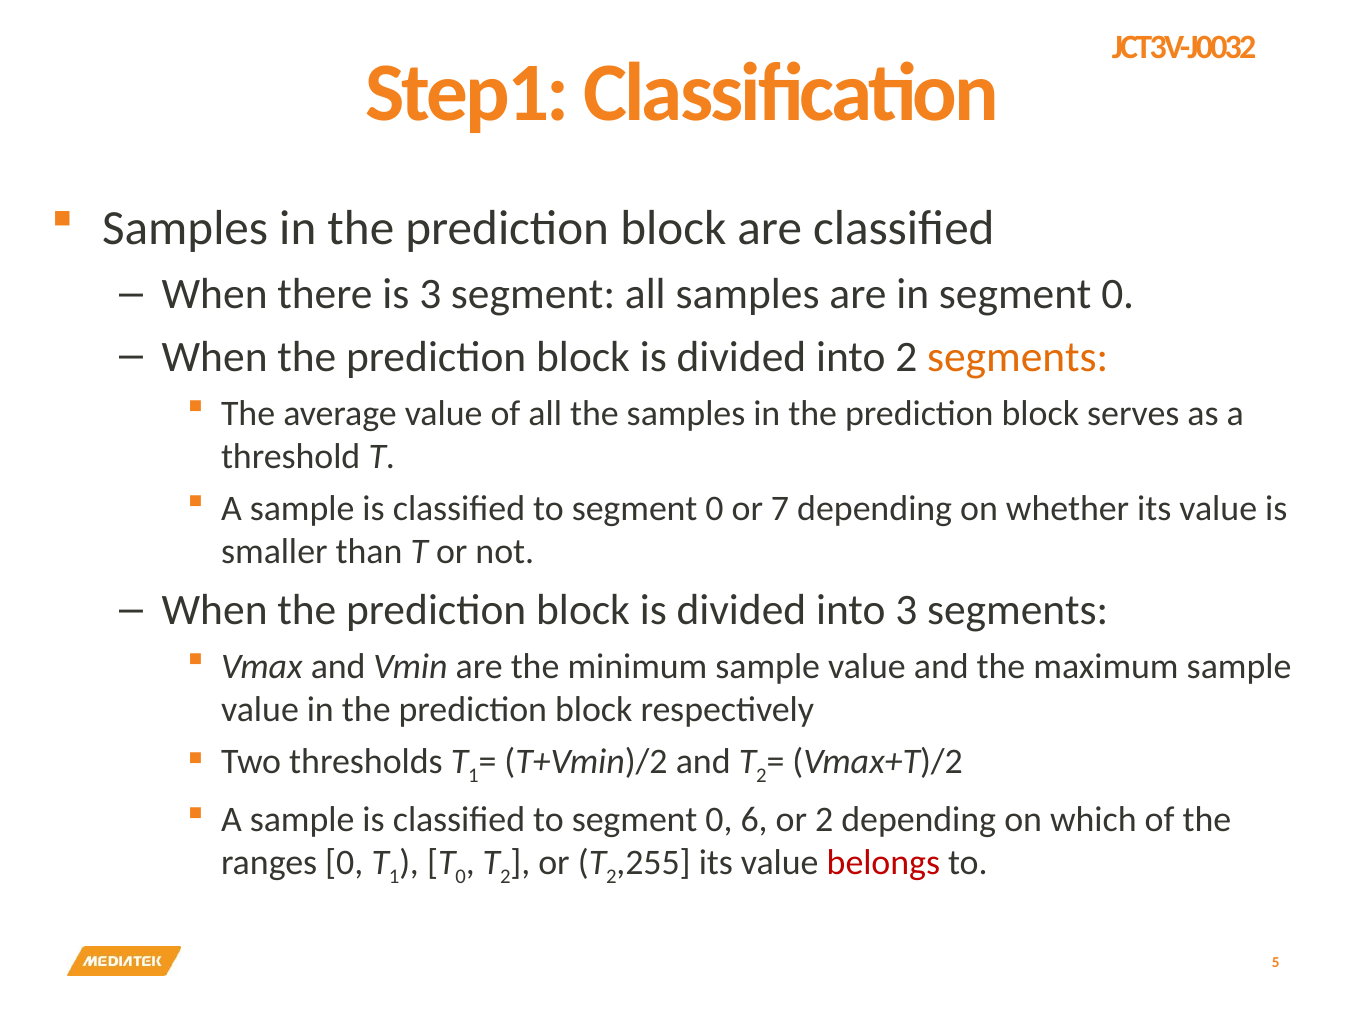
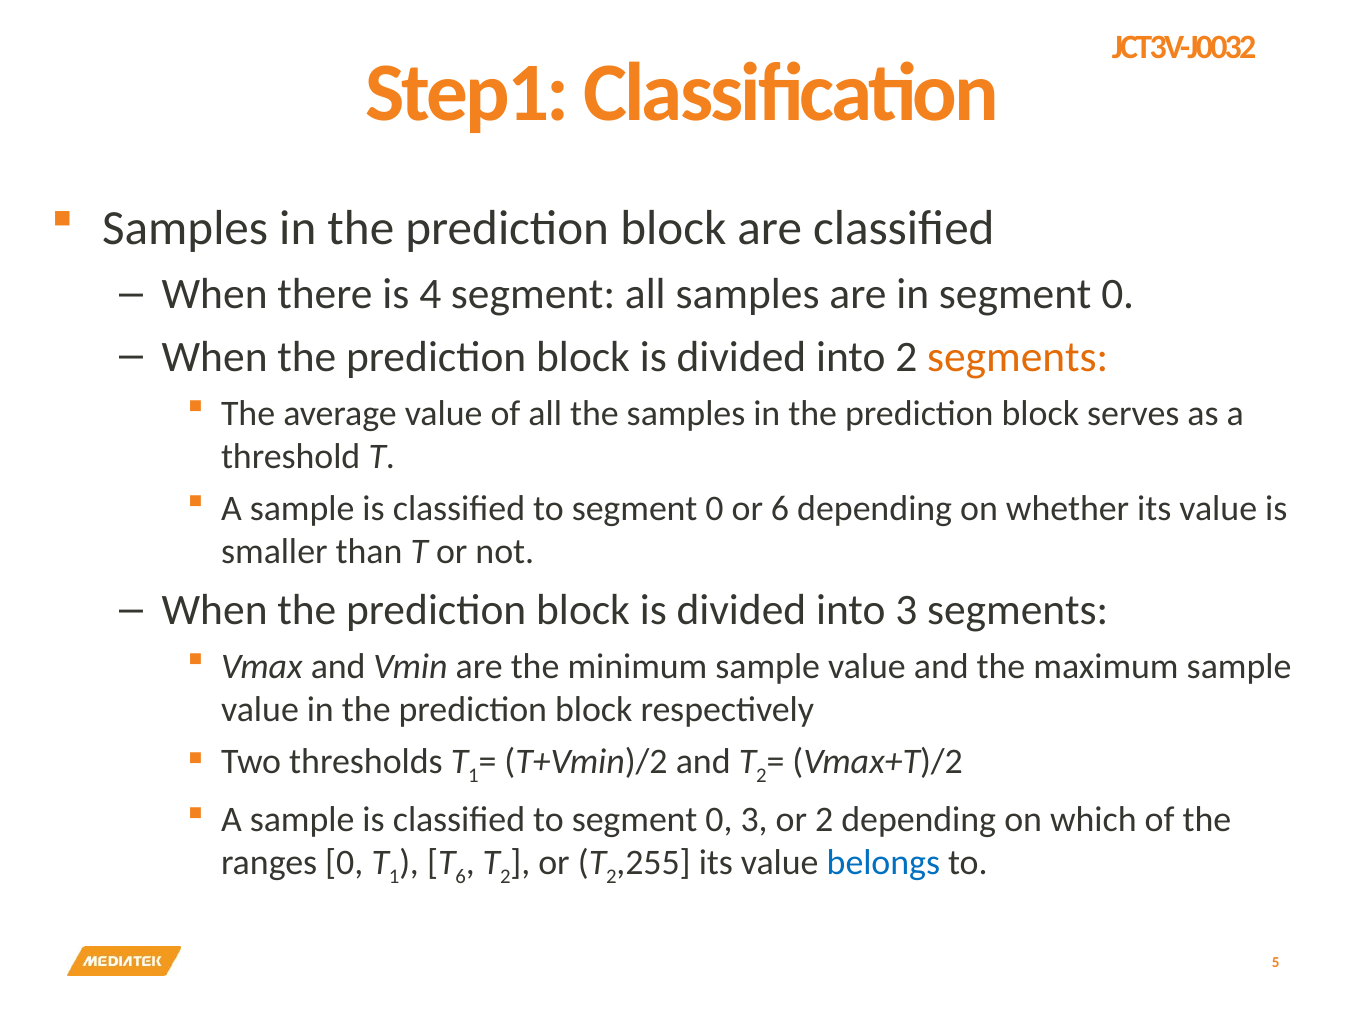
is 3: 3 -> 4
or 7: 7 -> 6
0 6: 6 -> 3
T 0: 0 -> 6
belongs colour: red -> blue
